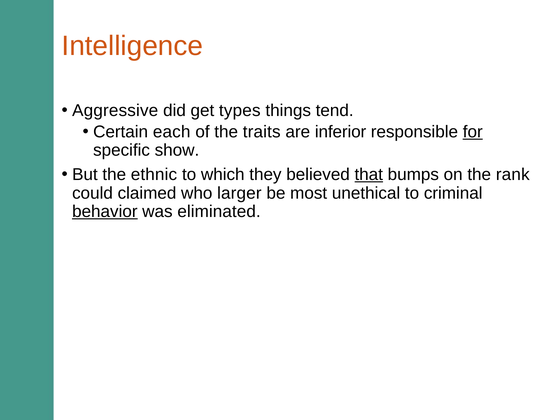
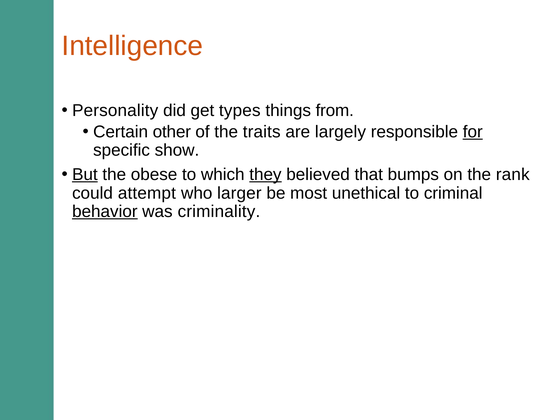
Aggressive: Aggressive -> Personality
tend: tend -> from
each: each -> other
inferior: inferior -> largely
But underline: none -> present
ethnic: ethnic -> obese
they underline: none -> present
that underline: present -> none
claimed: claimed -> attempt
eliminated: eliminated -> criminality
